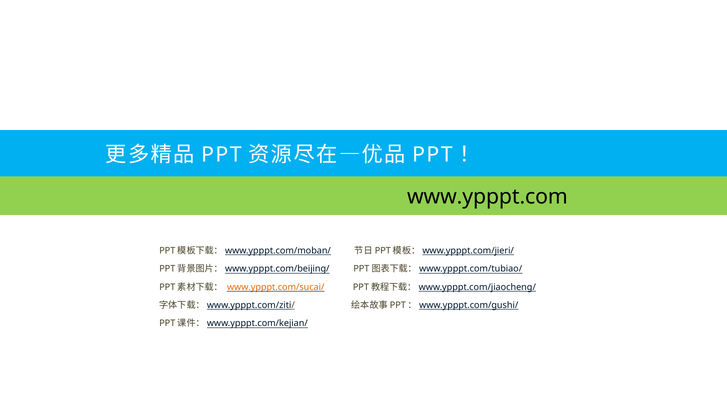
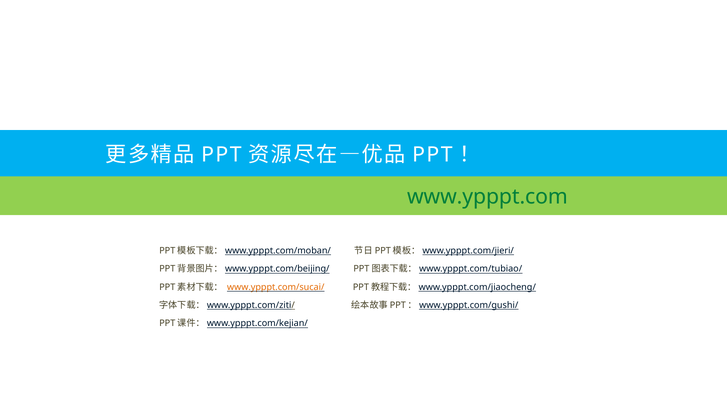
www.ypppt.com colour: black -> green
